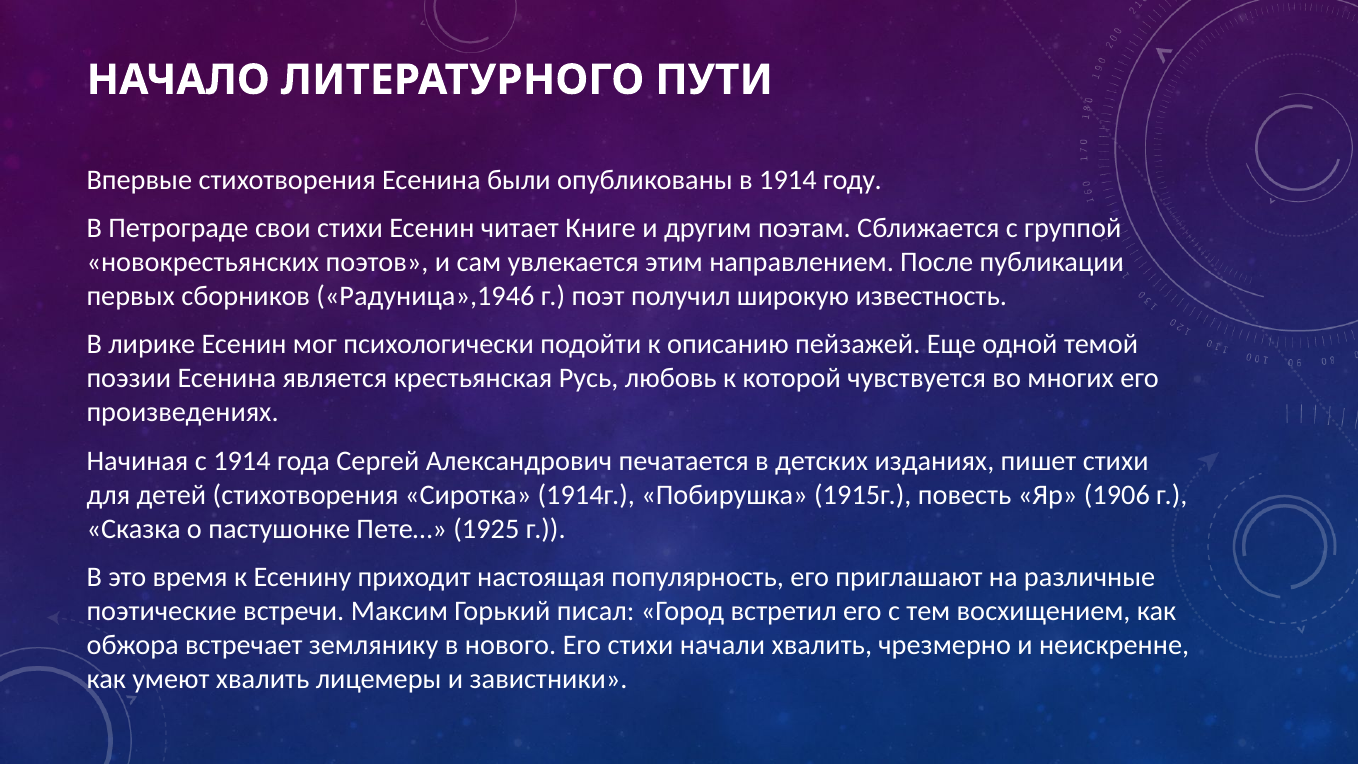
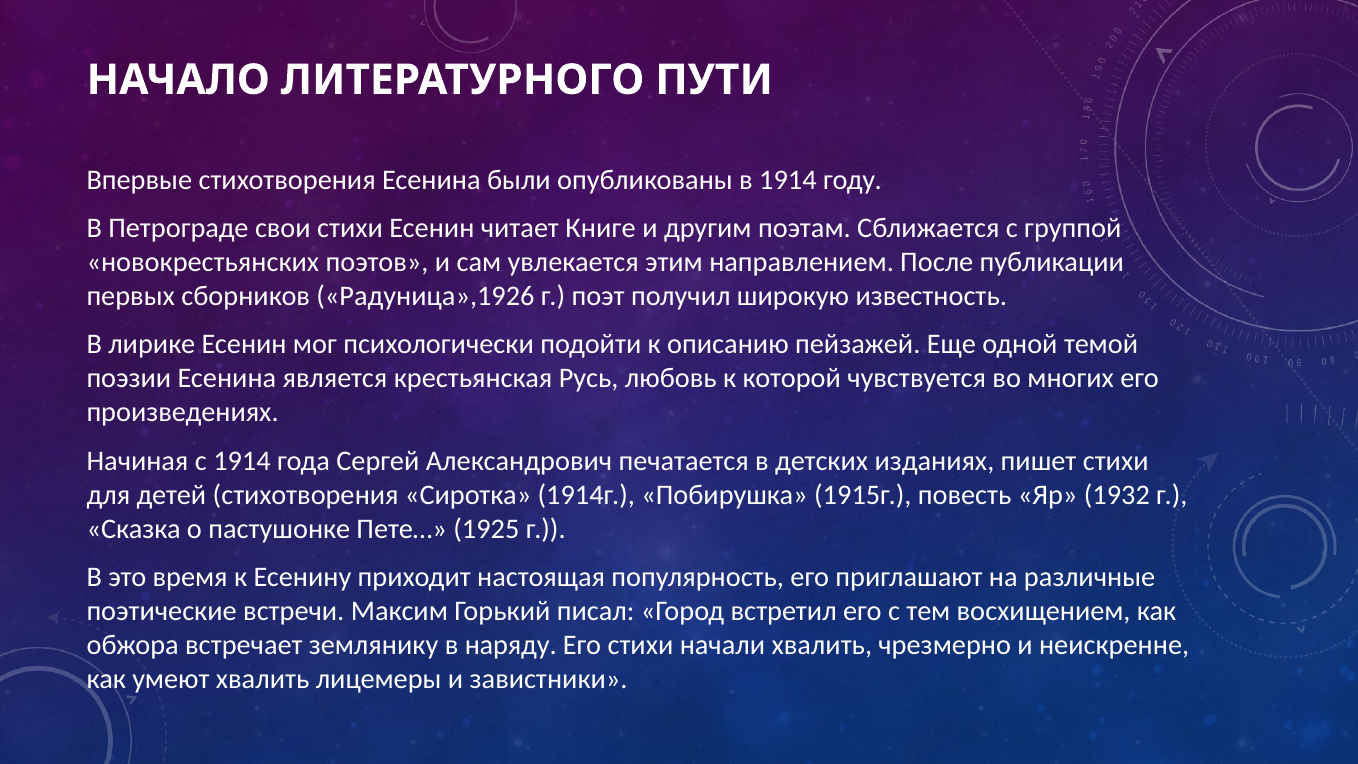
Радуница»,1946: Радуница»,1946 -> Радуница»,1926
1906: 1906 -> 1932
нового: нового -> наряду
